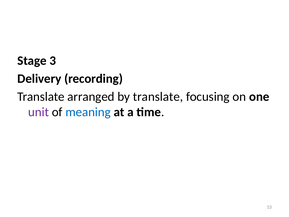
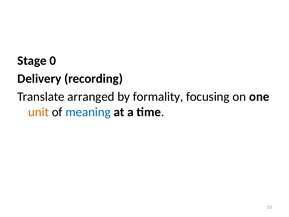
3: 3 -> 0
by translate: translate -> formality
unit colour: purple -> orange
